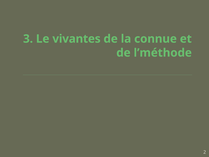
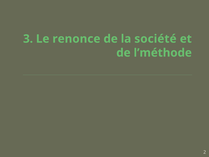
vivantes: vivantes -> renonce
connue: connue -> société
